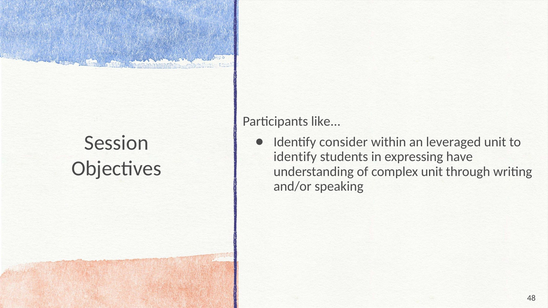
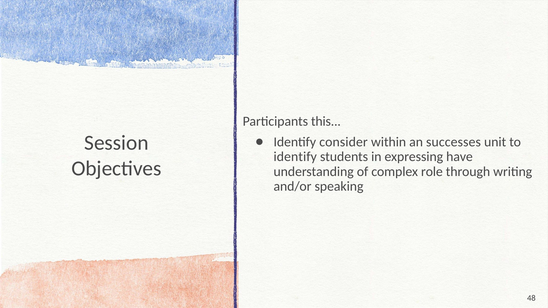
like: like -> this
leveraged: leveraged -> successes
complex unit: unit -> role
